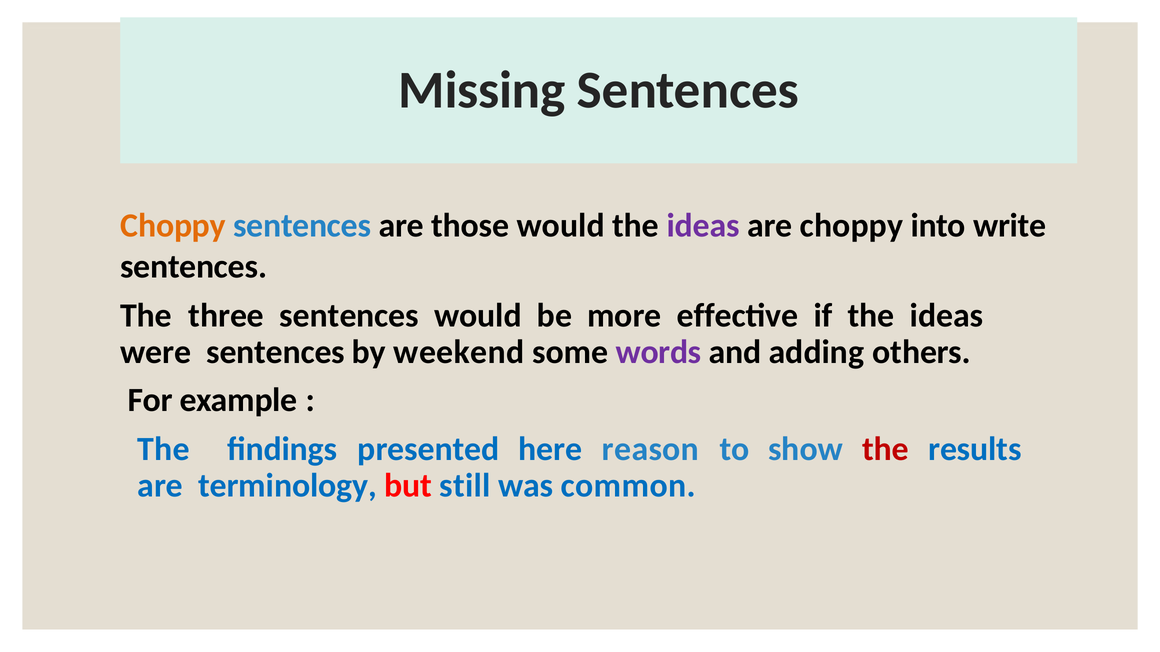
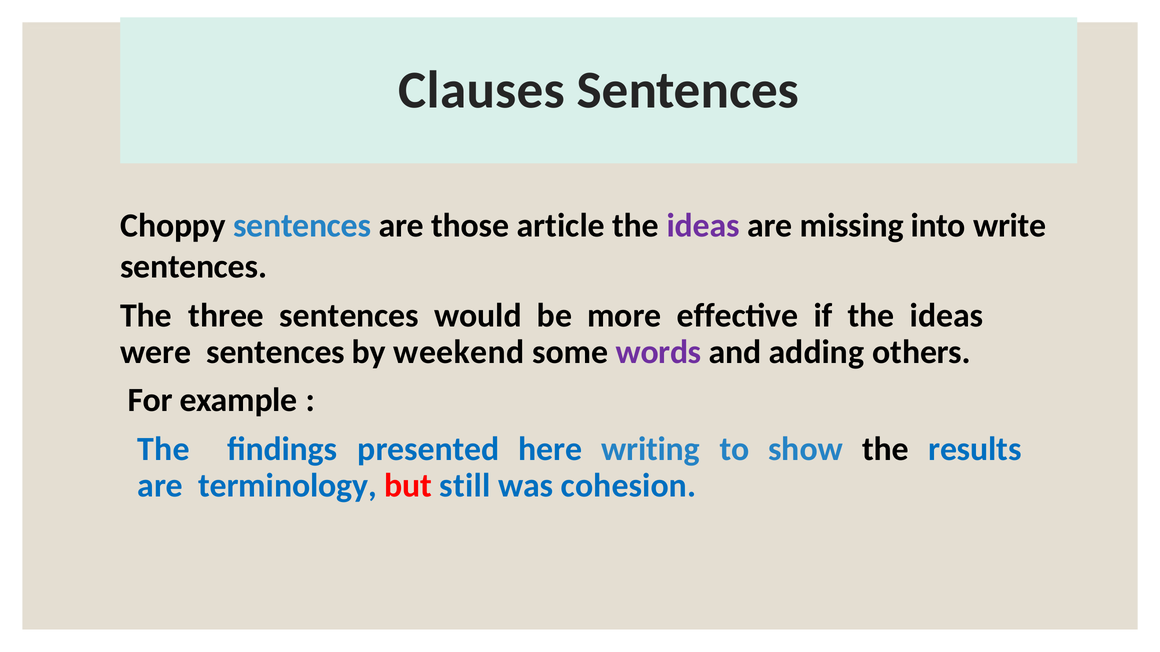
Missing: Missing -> Clauses
Choppy at (173, 226) colour: orange -> black
those would: would -> article
are choppy: choppy -> missing
reason: reason -> writing
the at (886, 449) colour: red -> black
common: common -> cohesion
